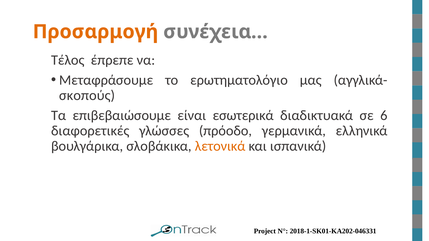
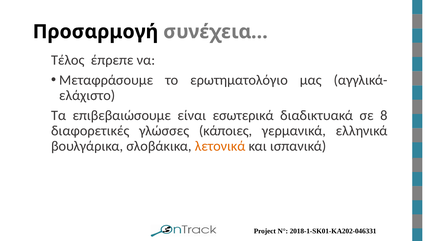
Προσαρμογή colour: orange -> black
σκοπούς: σκοπούς -> ελάχιστο
6: 6 -> 8
πρόοδο: πρόοδο -> κάποιες
